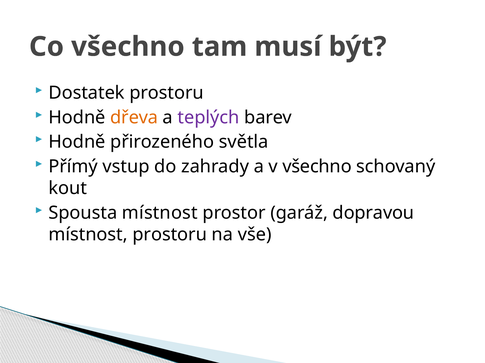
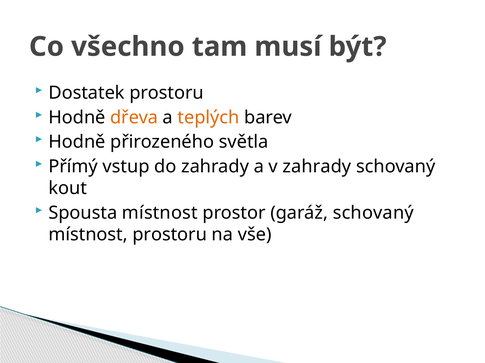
teplých colour: purple -> orange
v všechno: všechno -> zahrady
garáž dopravou: dopravou -> schovaný
